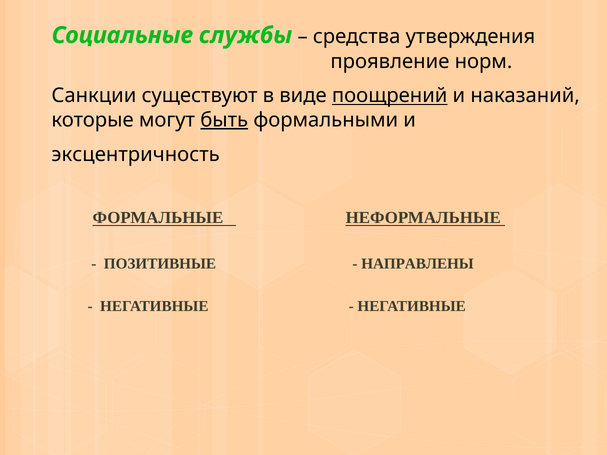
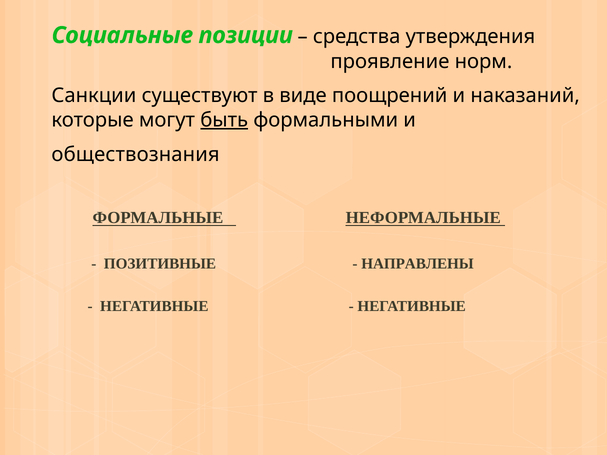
службы: службы -> позиции
поощрений underline: present -> none
эксцентричность: эксцентричность -> обществознания
